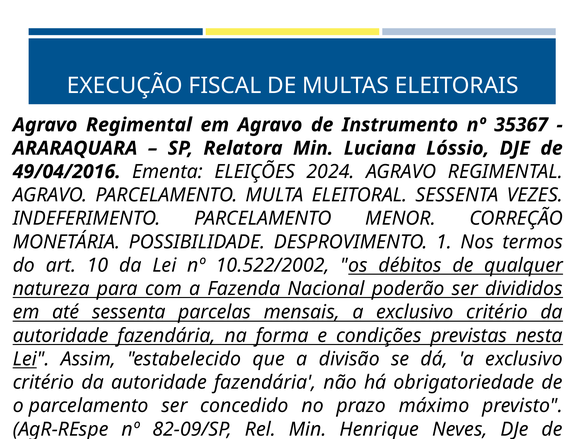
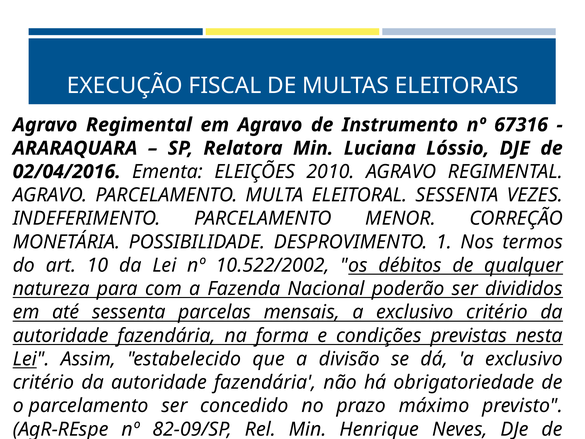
35367: 35367 -> 67316
49/04/2016: 49/04/2016 -> 02/04/2016
2024: 2024 -> 2010
